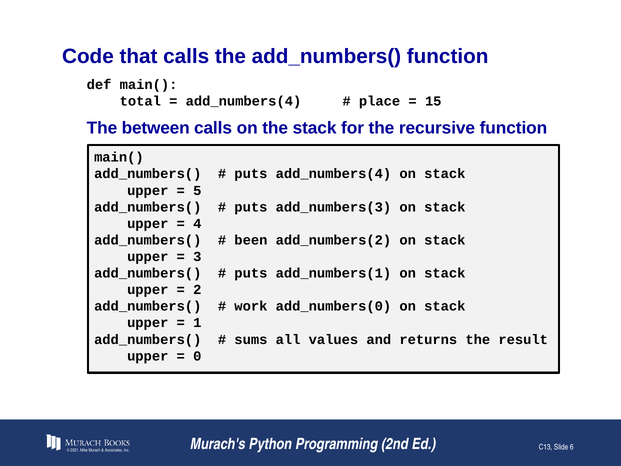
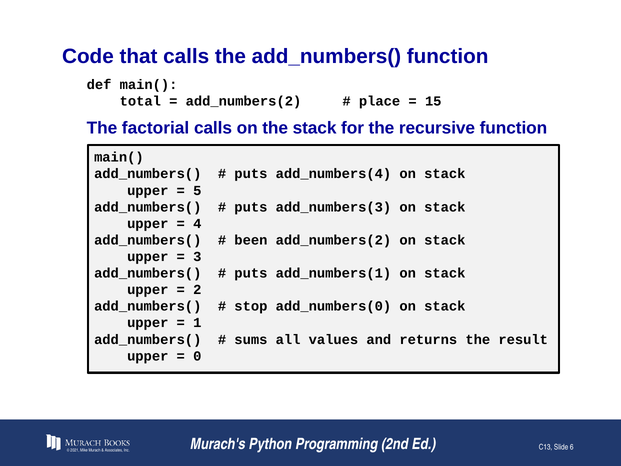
add_numbers(4 at (243, 101): add_numbers(4 -> add_numbers(2
between: between -> factorial
work: work -> stop
